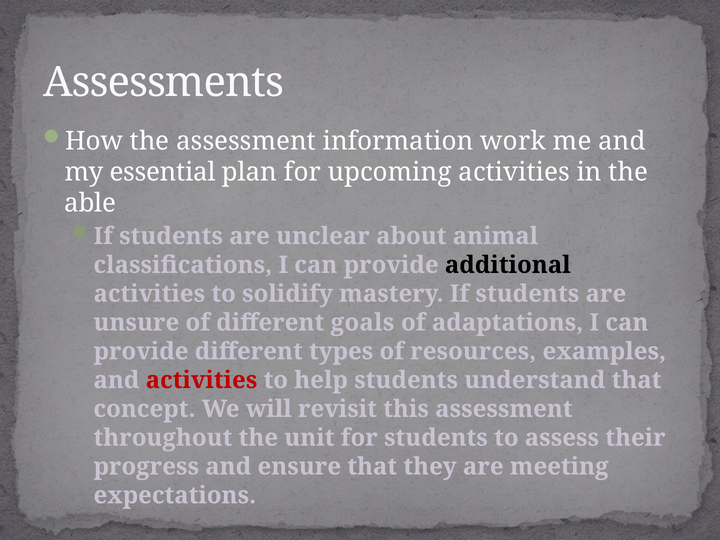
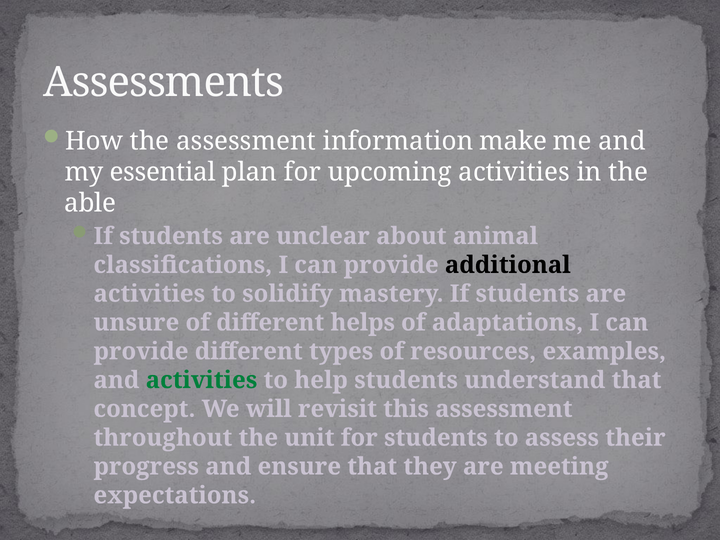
work: work -> make
goals: goals -> helps
activities at (201, 380) colour: red -> green
